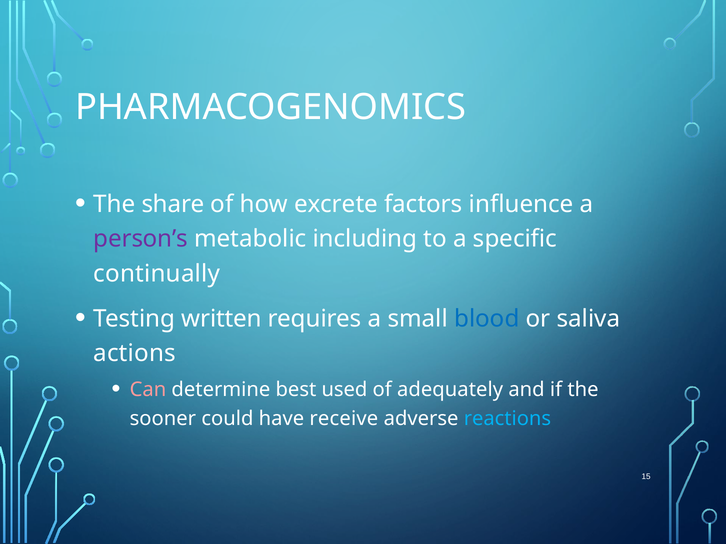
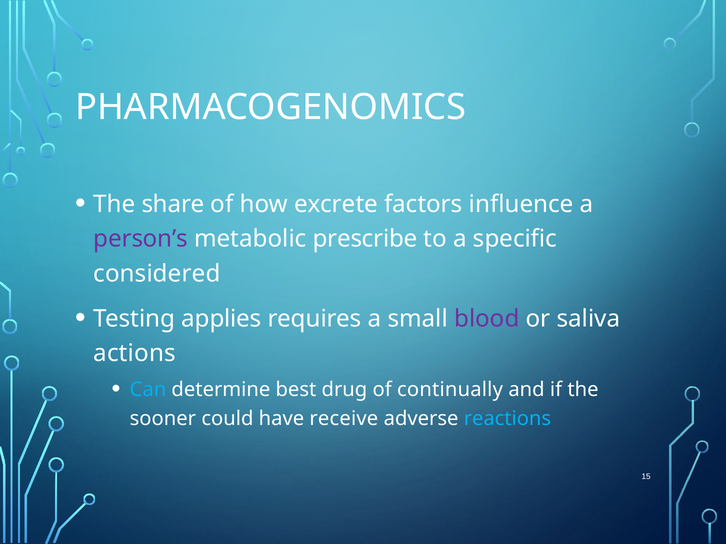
including: including -> prescribe
continually: continually -> considered
written: written -> applies
blood colour: blue -> purple
Can colour: pink -> light blue
used: used -> drug
adequately: adequately -> continually
